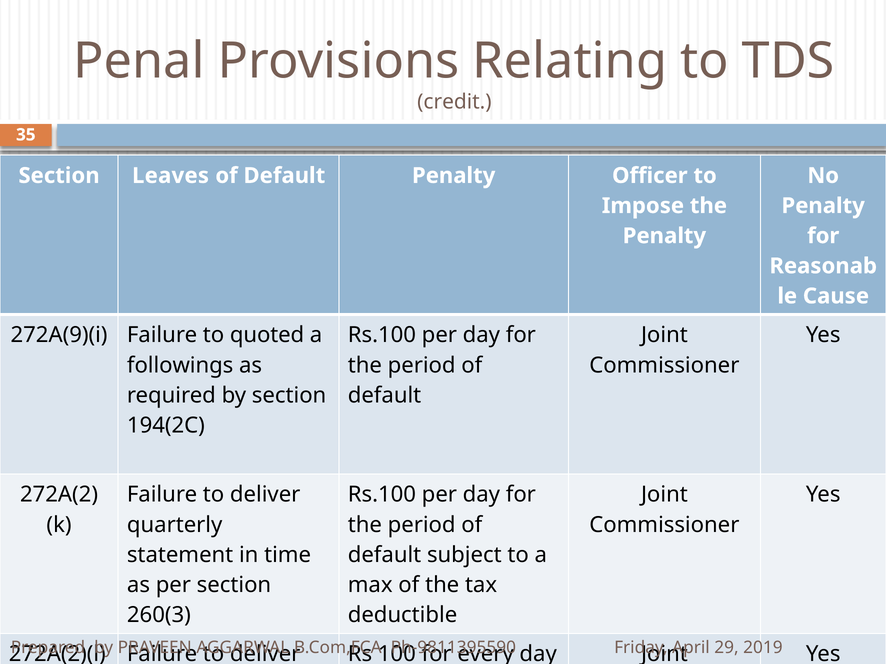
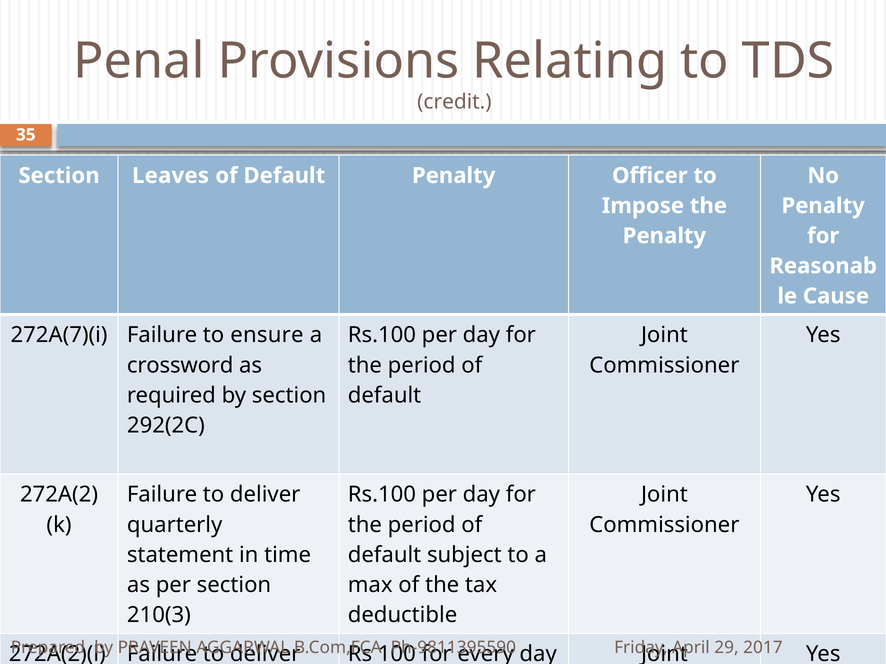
272A(9)(i: 272A(9)(i -> 272A(7)(i
quoted: quoted -> ensure
followings: followings -> crossword
194(2C: 194(2C -> 292(2C
260(3: 260(3 -> 210(3
2019: 2019 -> 2017
